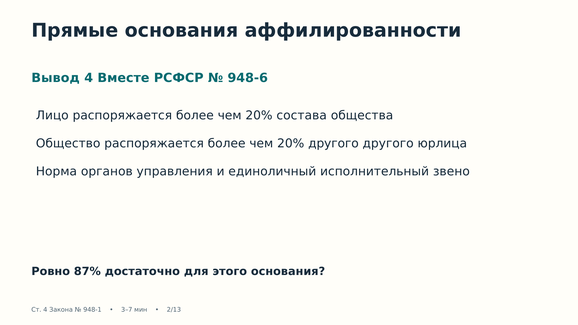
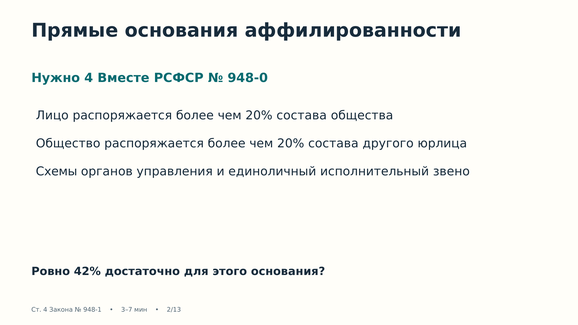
Вывод: Вывод -> Нужно
948-6: 948-6 -> 948-0
другого at (333, 144): другого -> состава
Норма: Норма -> Схемы
87%: 87% -> 42%
